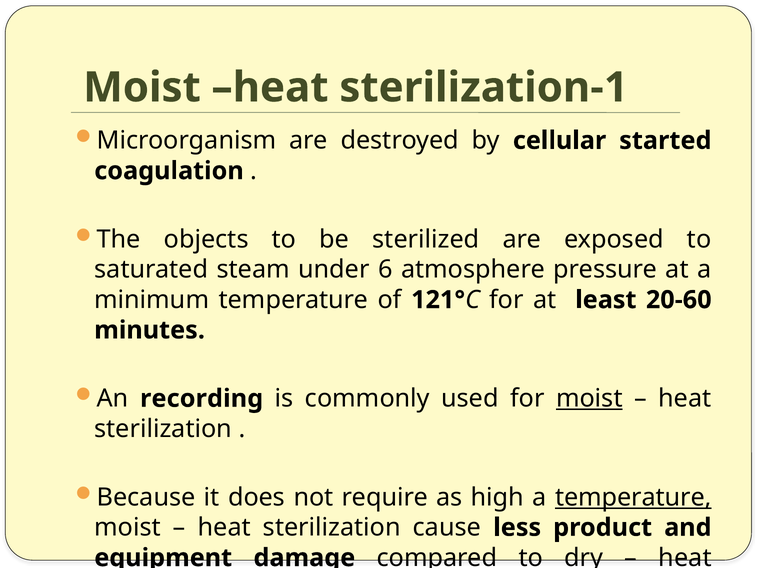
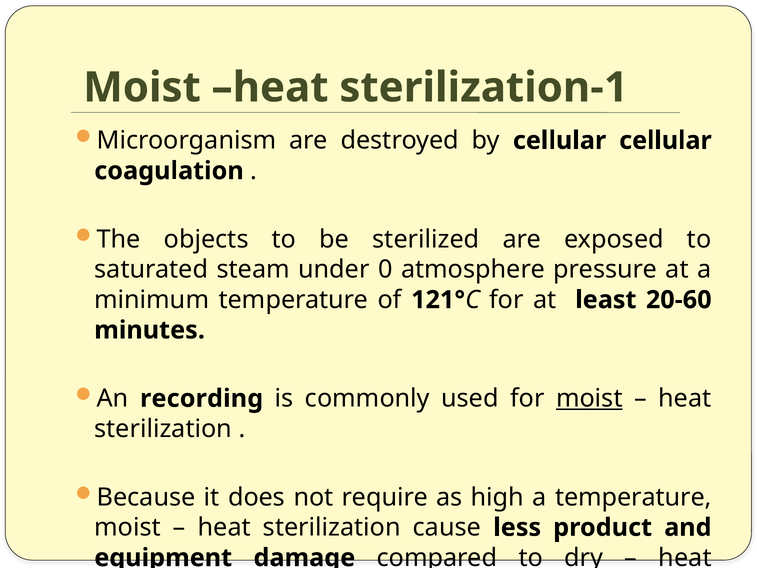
cellular started: started -> cellular
6: 6 -> 0
temperature at (633, 497) underline: present -> none
